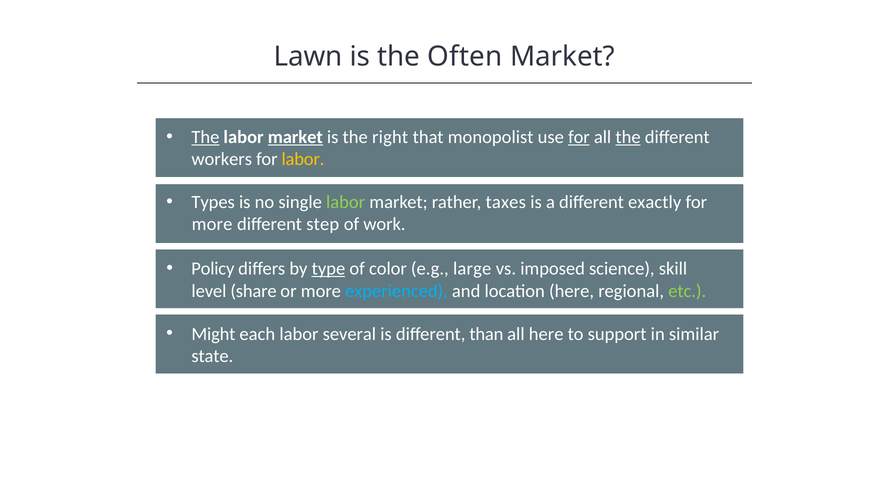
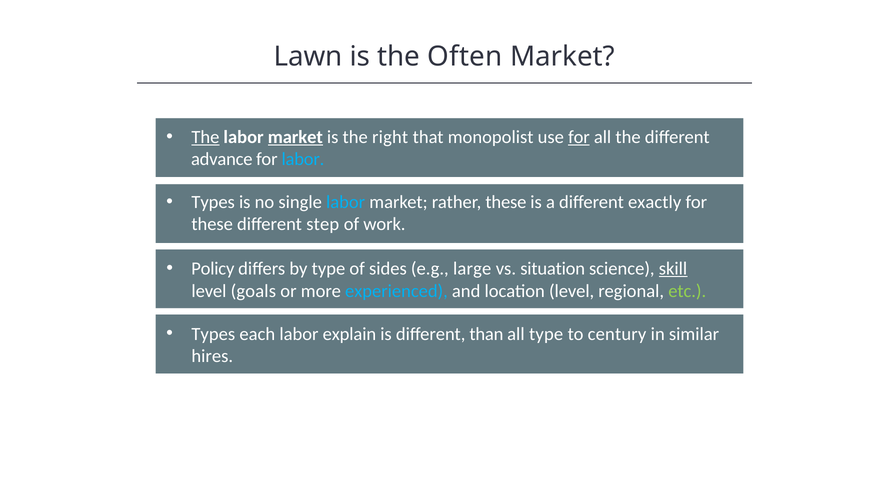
the at (628, 137) underline: present -> none
workers: workers -> advance
labor at (303, 159) colour: yellow -> light blue
labor at (346, 202) colour: light green -> light blue
rather taxes: taxes -> these
more at (212, 224): more -> these
type at (328, 269) underline: present -> none
color: color -> sides
imposed: imposed -> situation
skill underline: none -> present
share: share -> goals
location here: here -> level
Might at (213, 334): Might -> Types
several: several -> explain
all here: here -> type
support: support -> century
state: state -> hires
